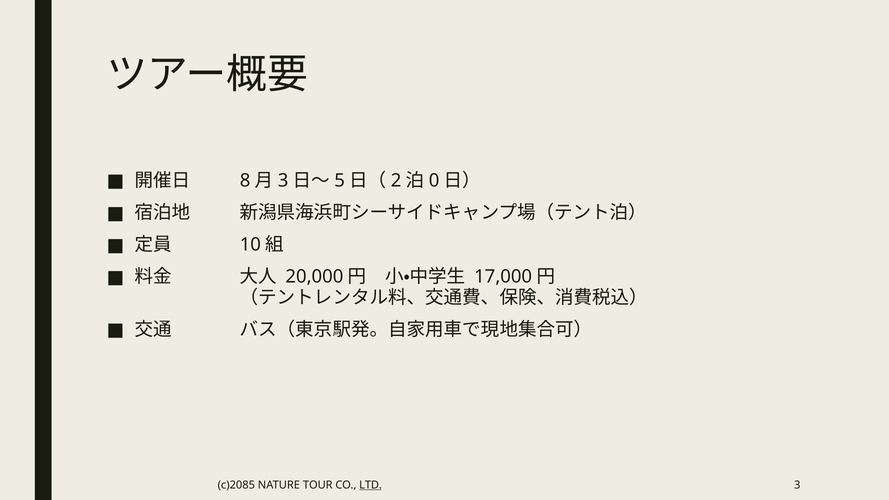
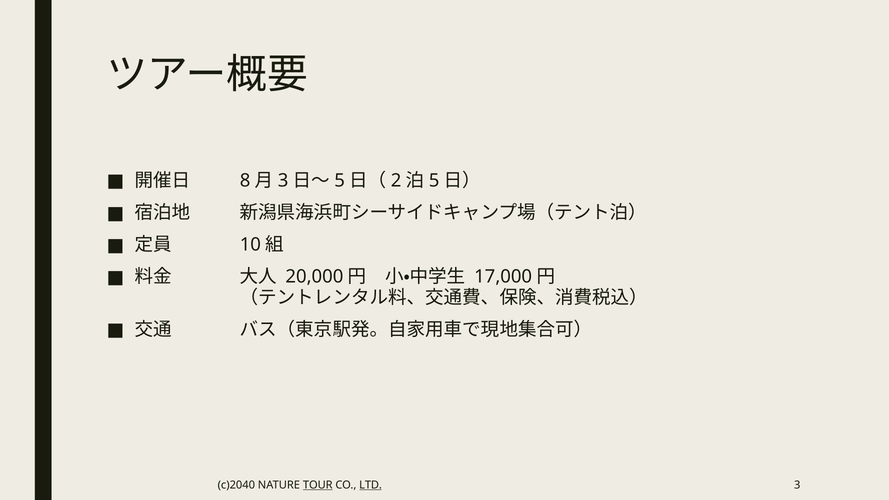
0 at (434, 181): 0 -> 5
c)2085: c)2085 -> c)2040
TOUR underline: none -> present
